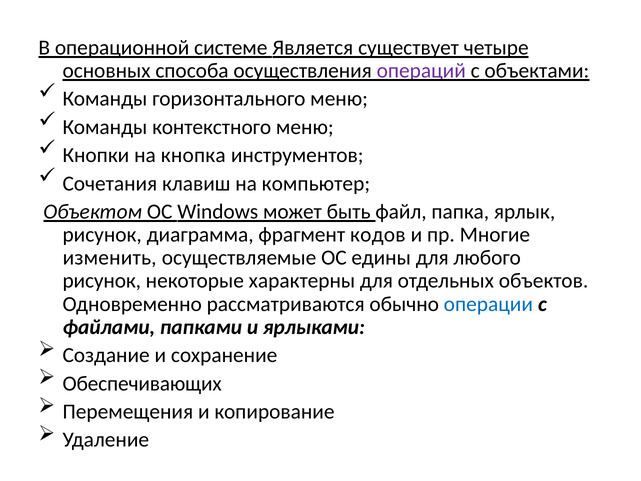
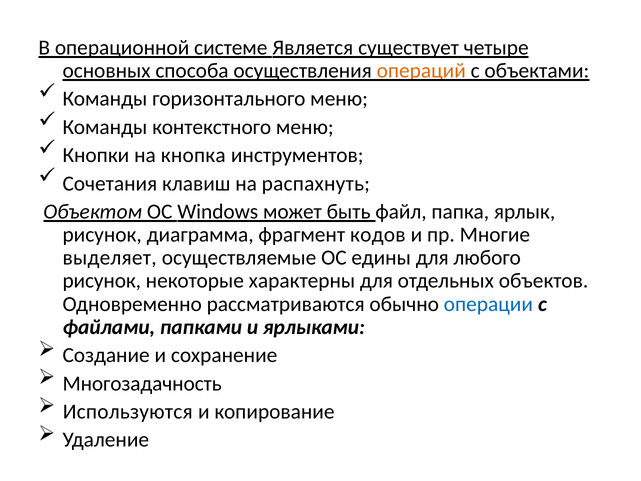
операций colour: purple -> orange
компьютер: компьютер -> распахнуть
изменить: изменить -> выделяет
Обеспечивающих: Обеспечивающих -> Многозадачность
Перемещения: Перемещения -> Используются
